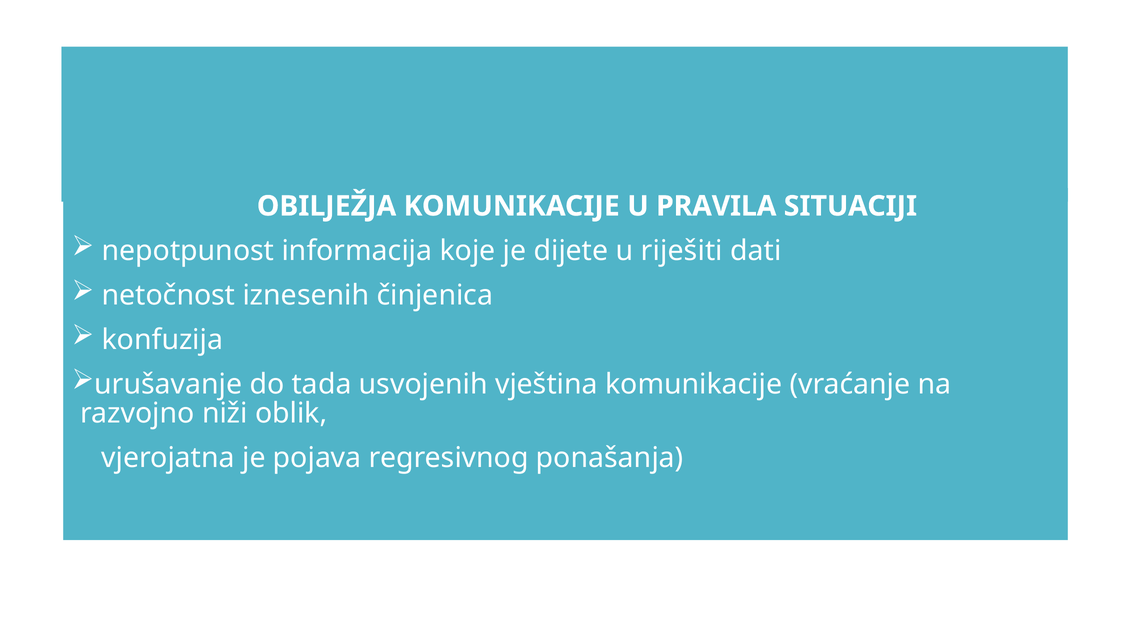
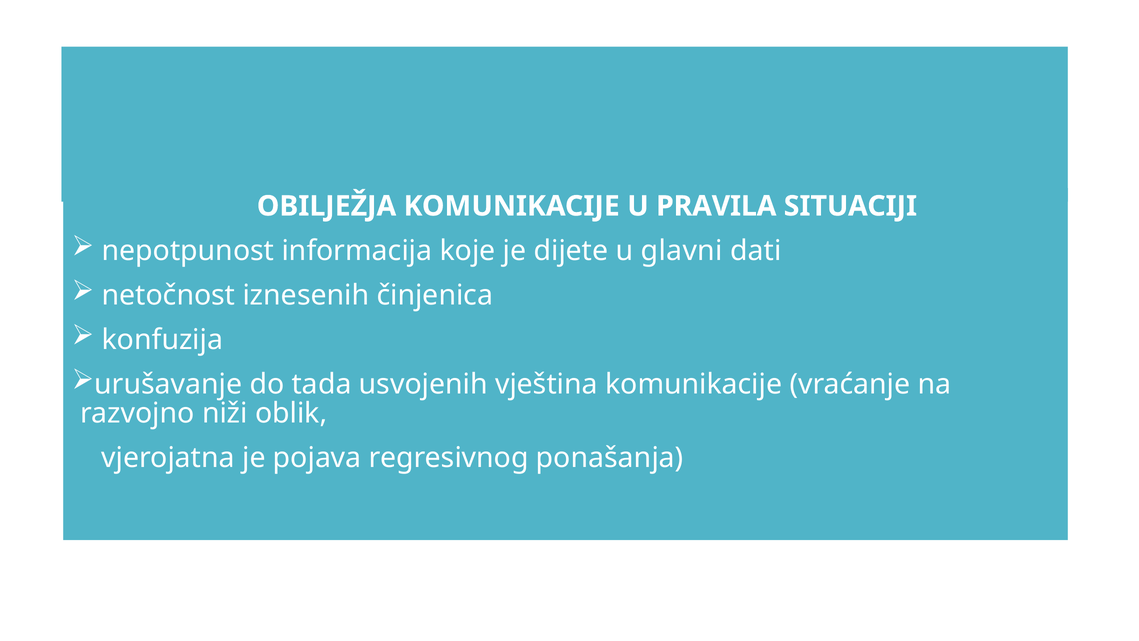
riješiti: riješiti -> glavni
